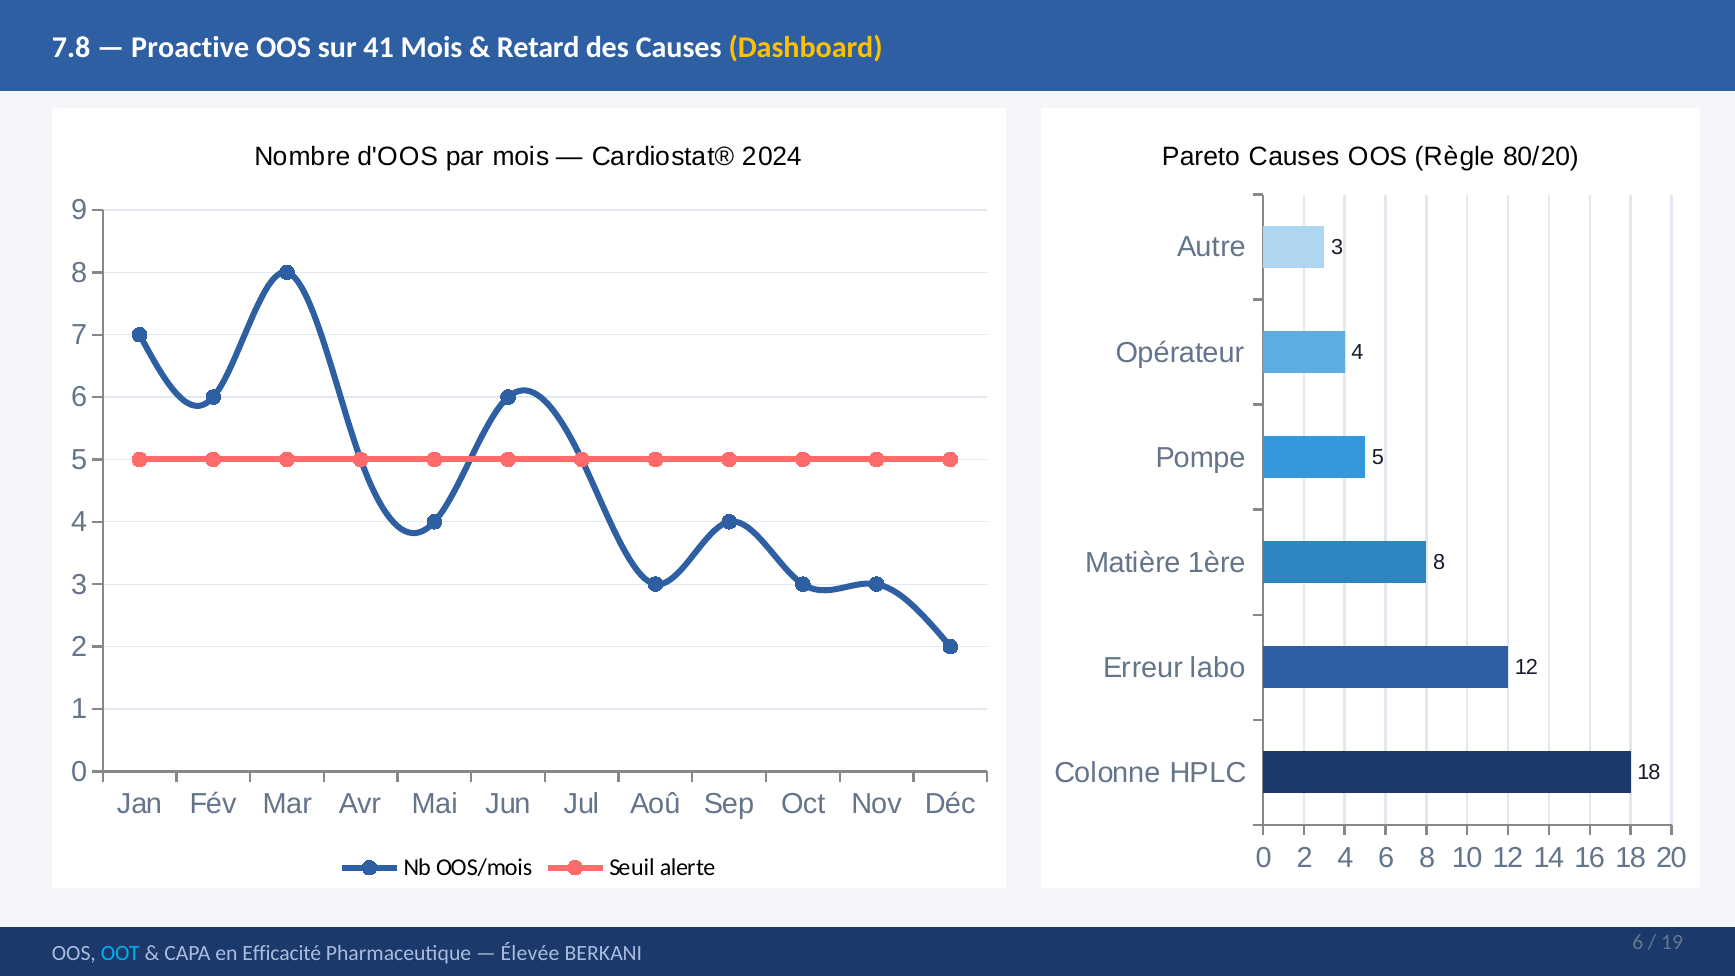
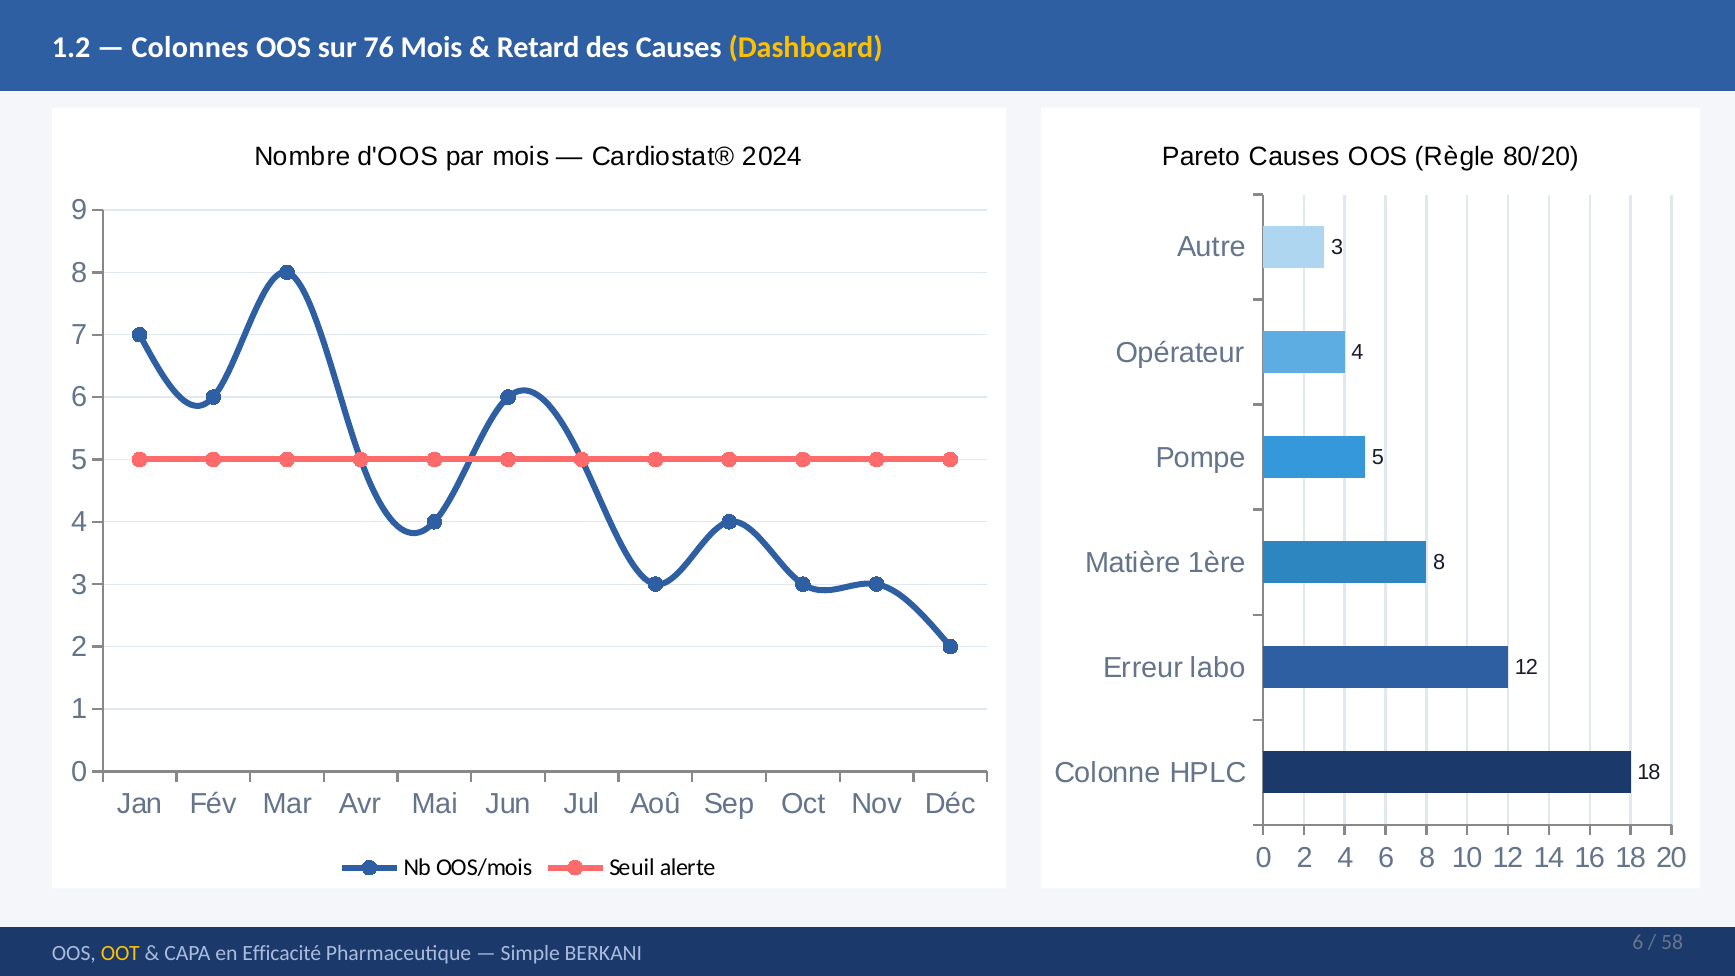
7.8: 7.8 -> 1.2
Proactive: Proactive -> Colonnes
41: 41 -> 76
19: 19 -> 58
OOT colour: light blue -> yellow
Élevée: Élevée -> Simple
